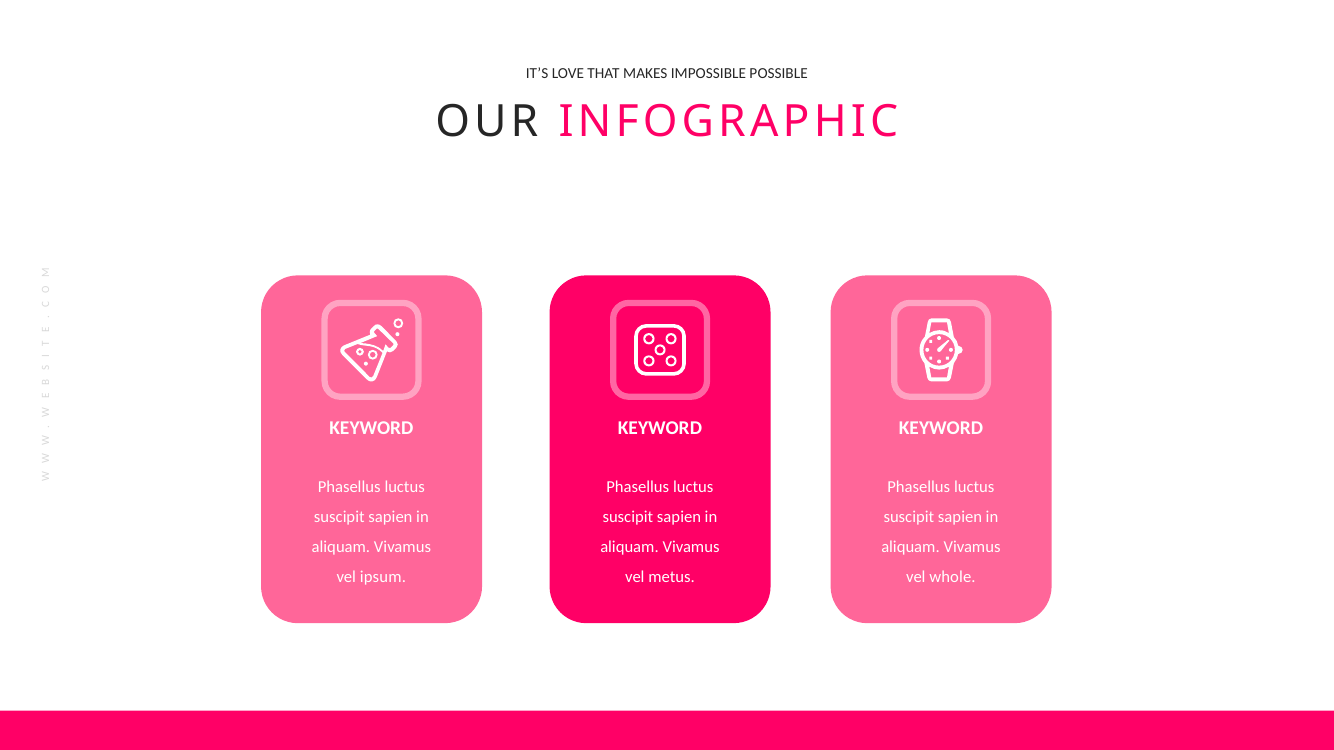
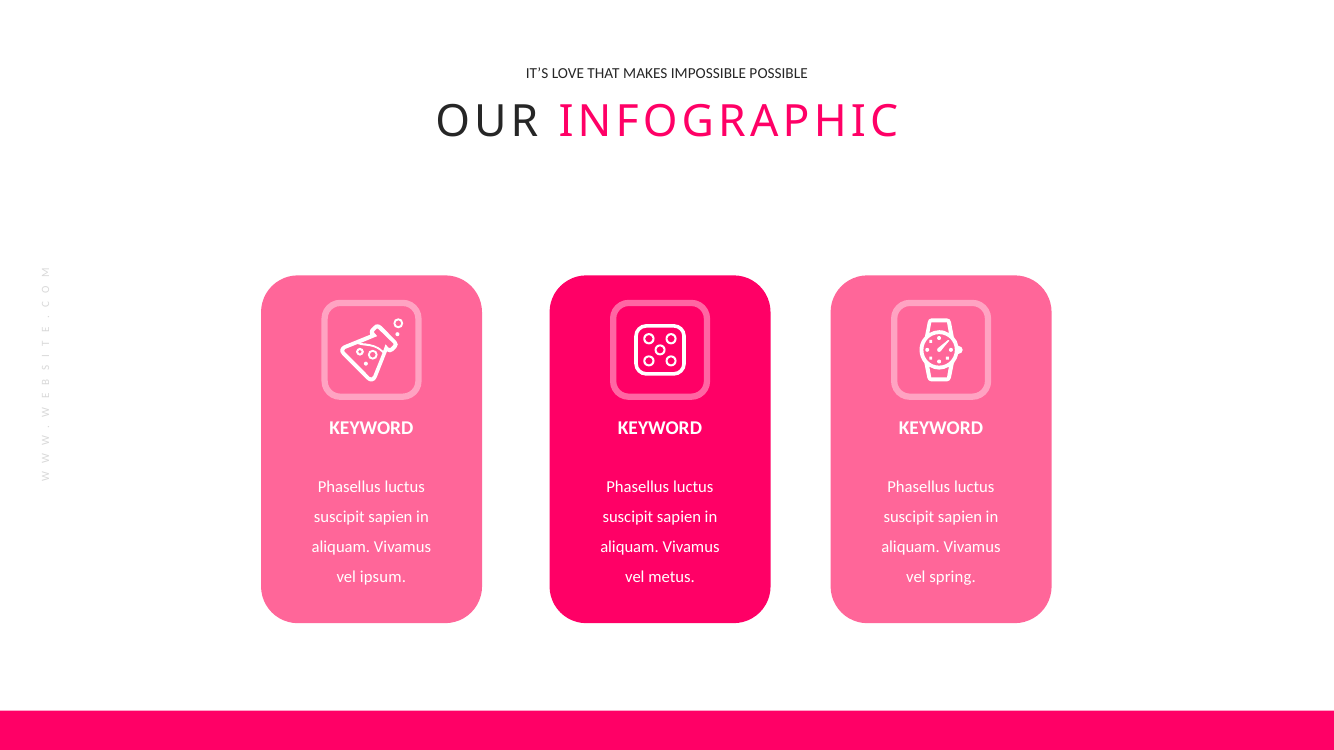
whole: whole -> spring
